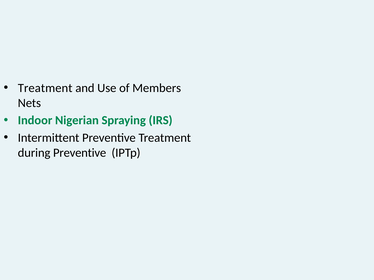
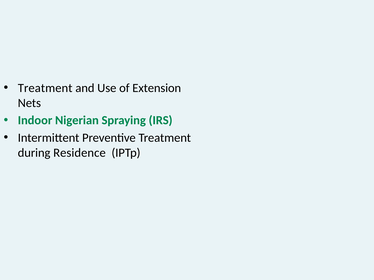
Members: Members -> Extension
during Preventive: Preventive -> Residence
